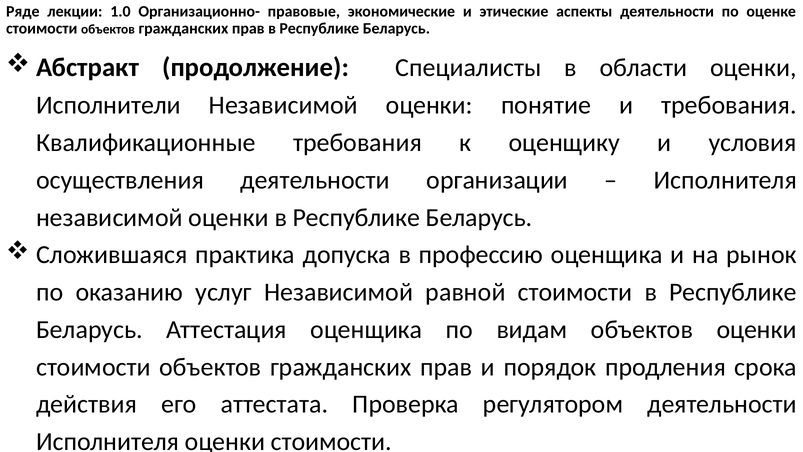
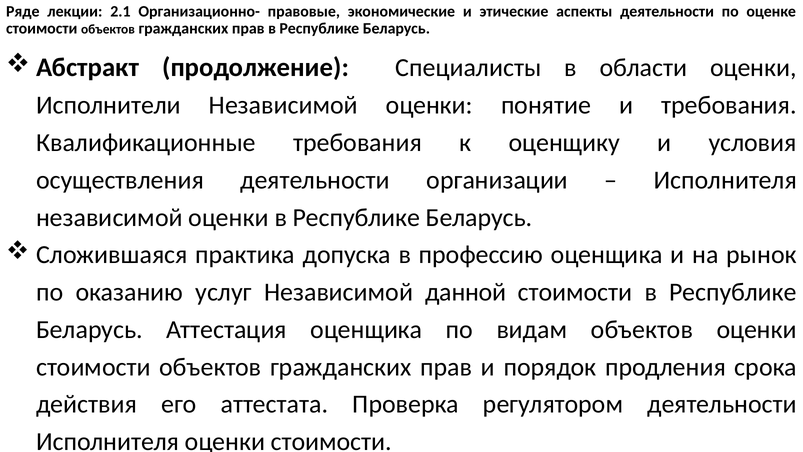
1.0: 1.0 -> 2.1
равной: равной -> данной
